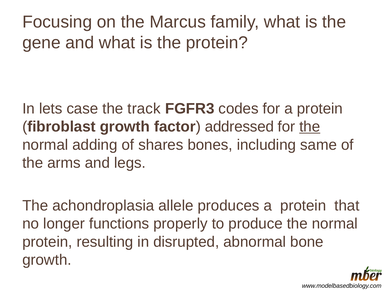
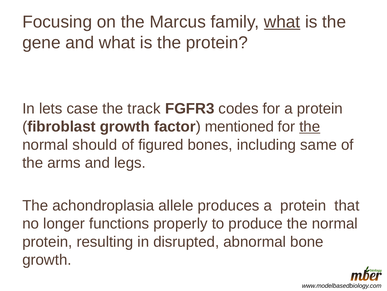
what at (282, 22) underline: none -> present
addressed: addressed -> mentioned
adding: adding -> should
shares: shares -> figured
